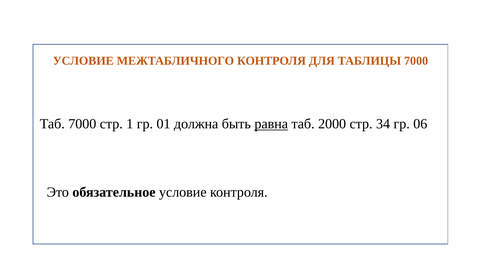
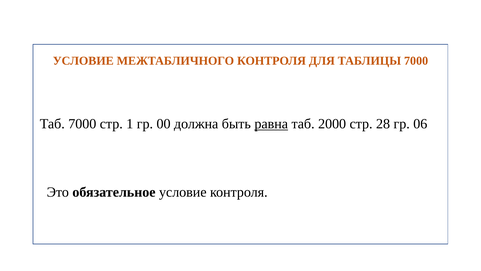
01: 01 -> 00
34: 34 -> 28
